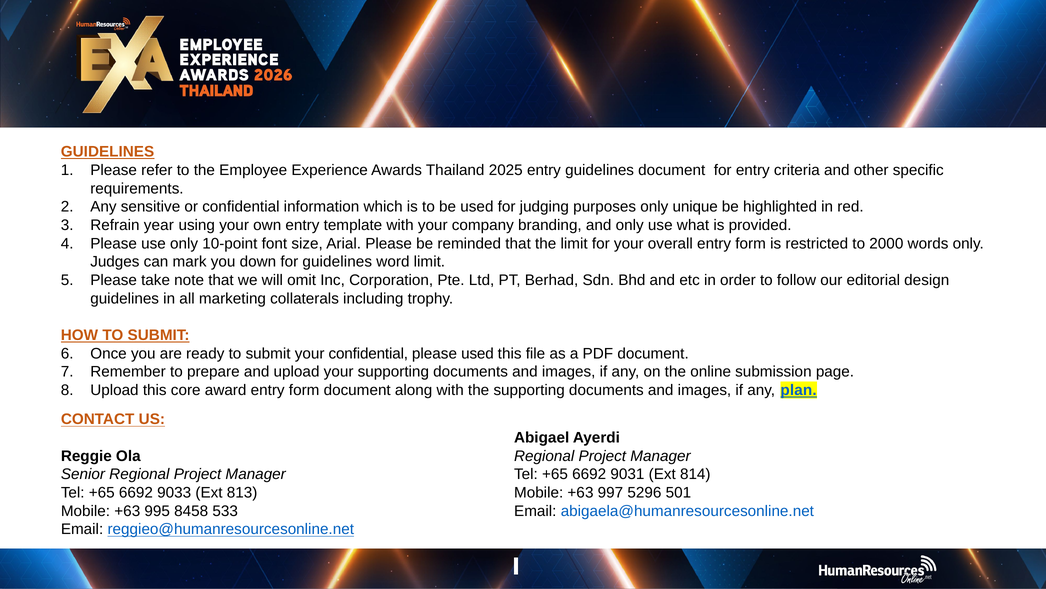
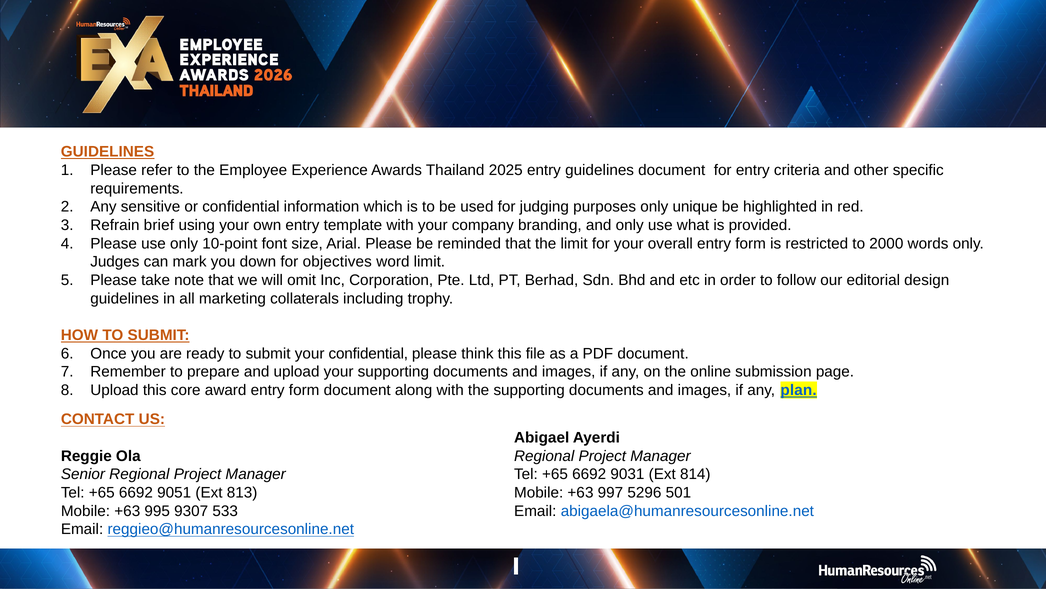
year: year -> brief
for guidelines: guidelines -> objectives
please used: used -> think
9033: 9033 -> 9051
8458: 8458 -> 9307
